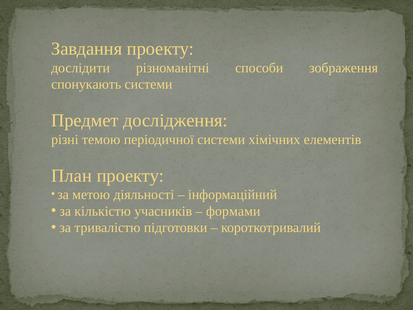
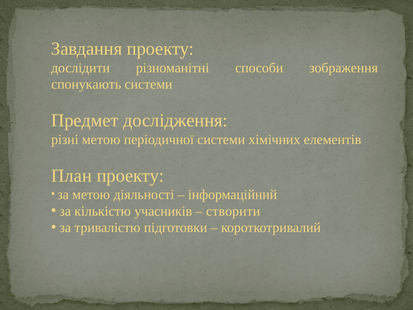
різні темою: темою -> метою
формами: формами -> створити
